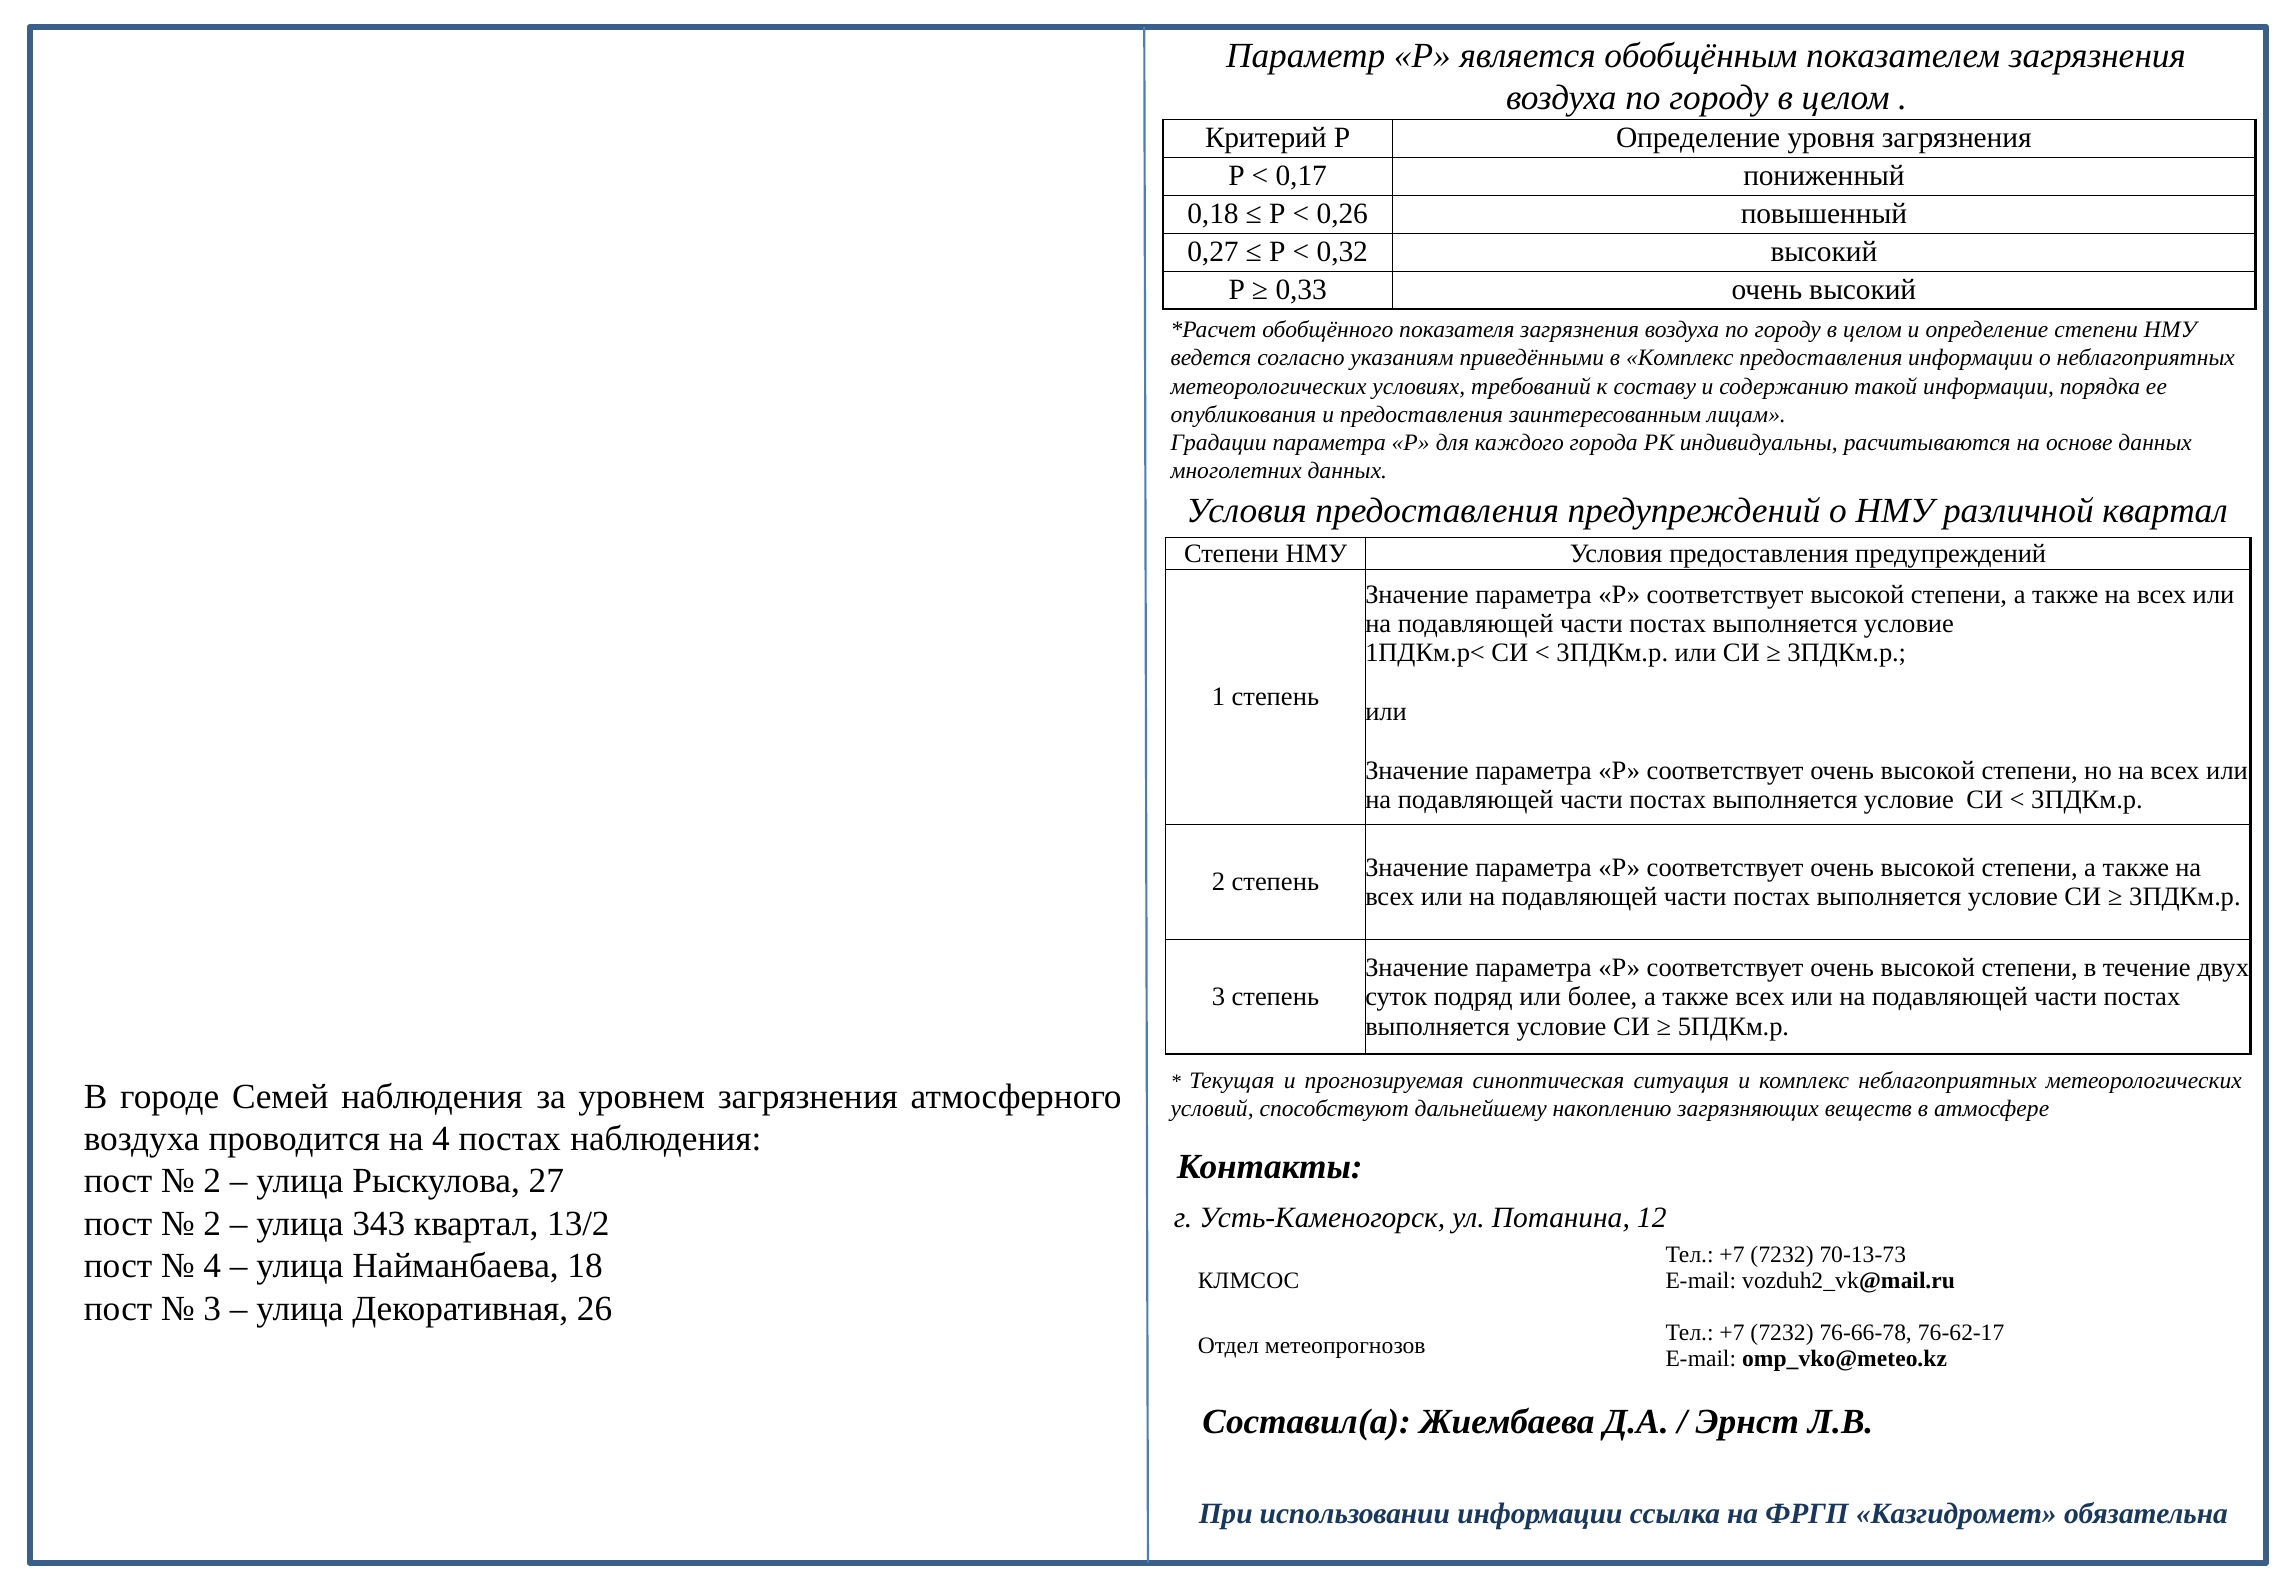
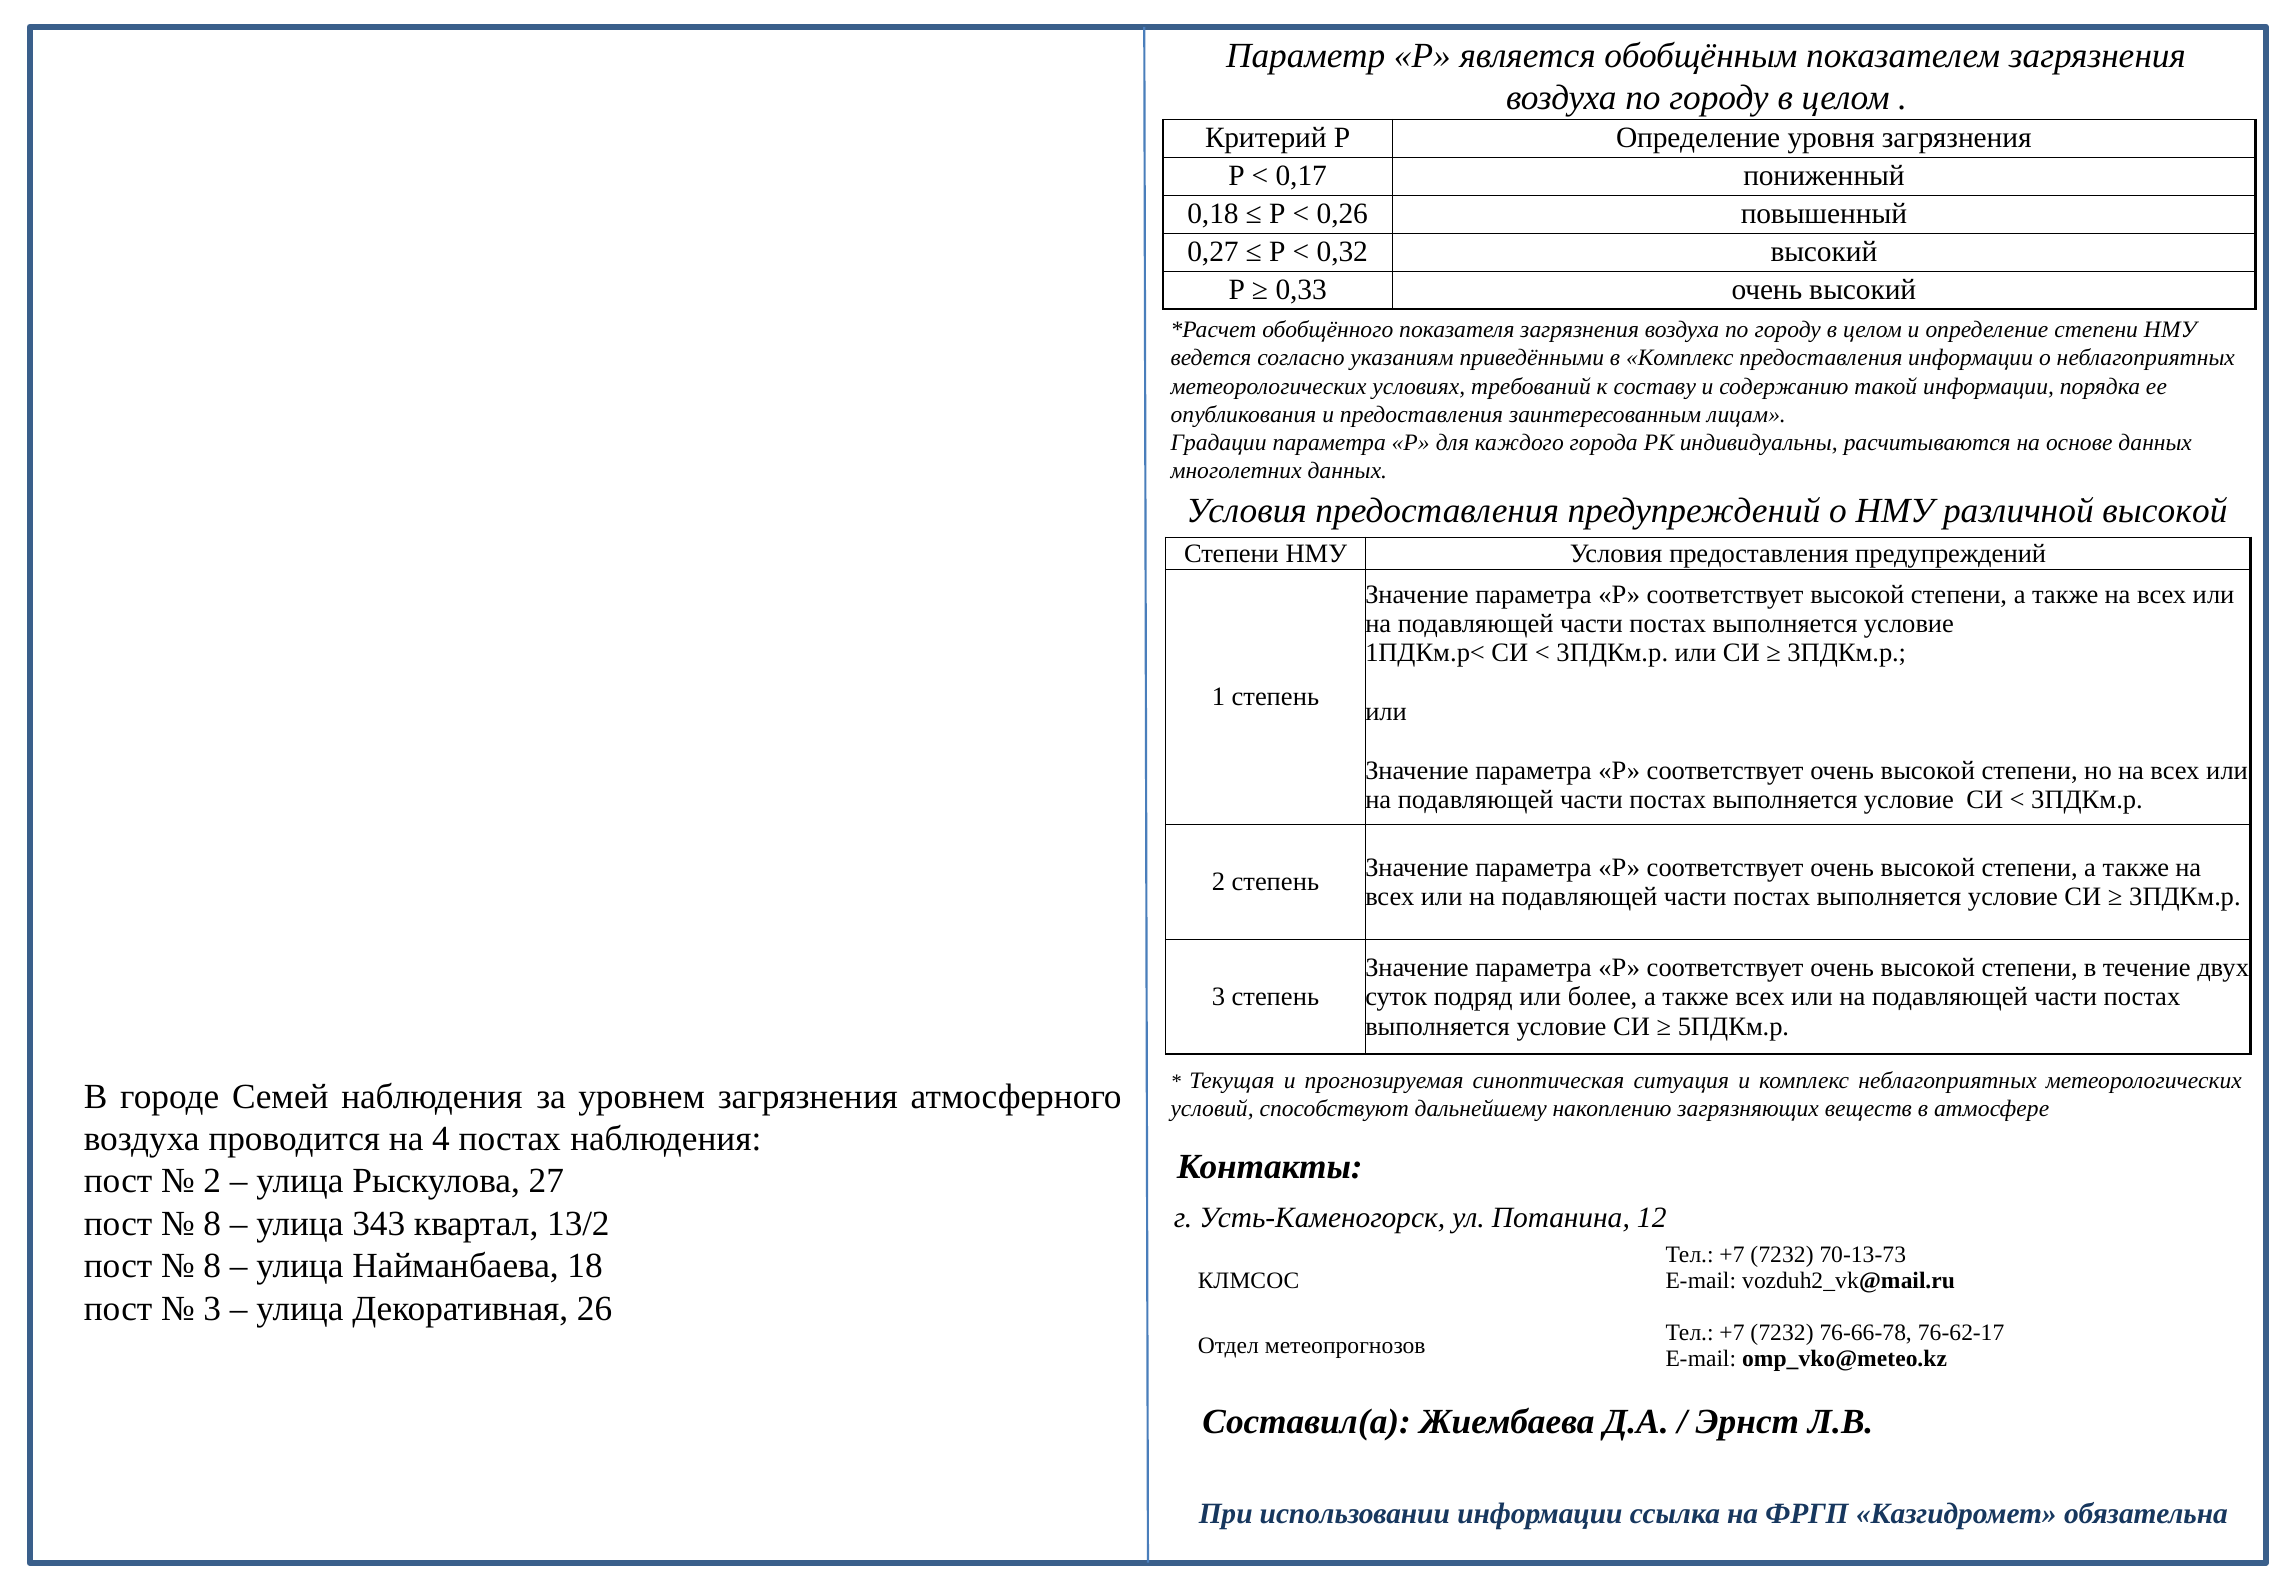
различной квартал: квартал -> высокой
2 at (212, 1223): 2 -> 8
4 at (212, 1266): 4 -> 8
